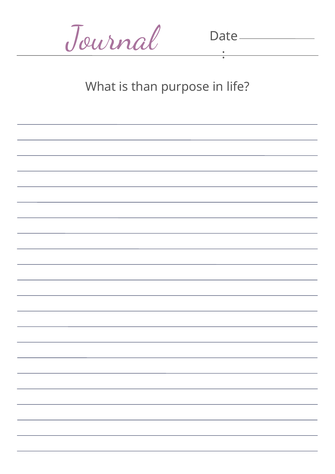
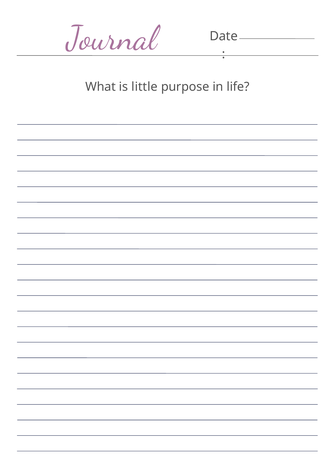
than: than -> little
